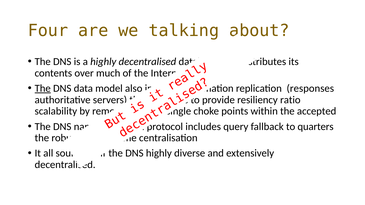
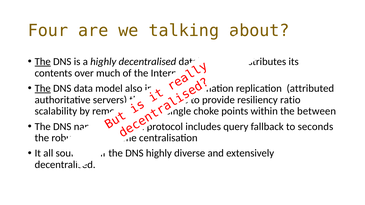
The at (43, 62) underline: none -> present
responses: responses -> attributed
accepted: accepted -> between
quarters: quarters -> seconds
